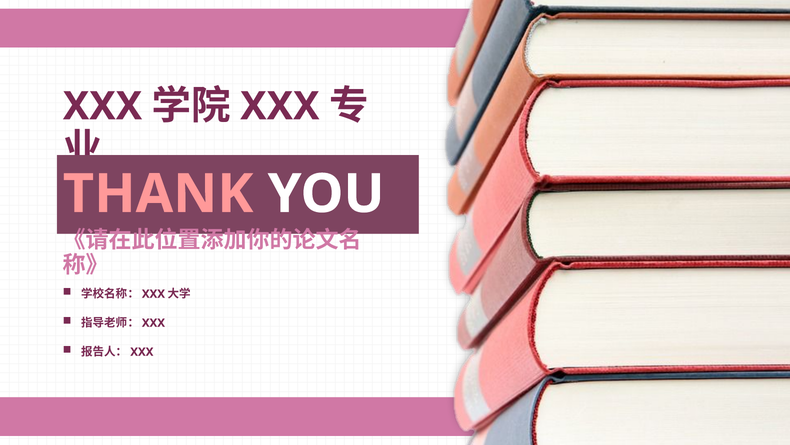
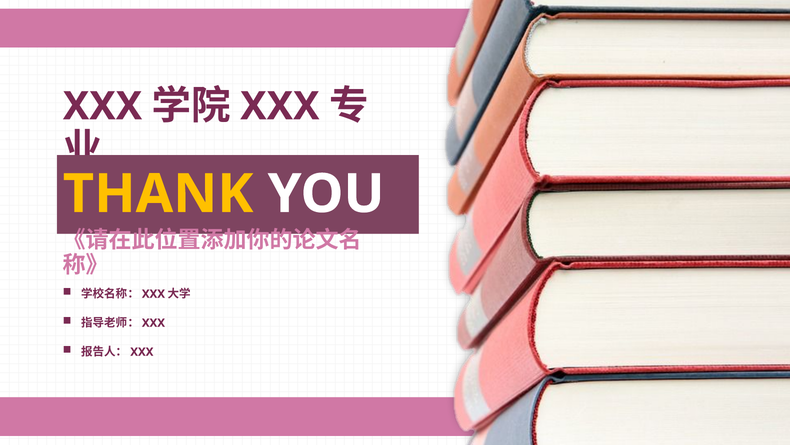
THANK colour: pink -> yellow
